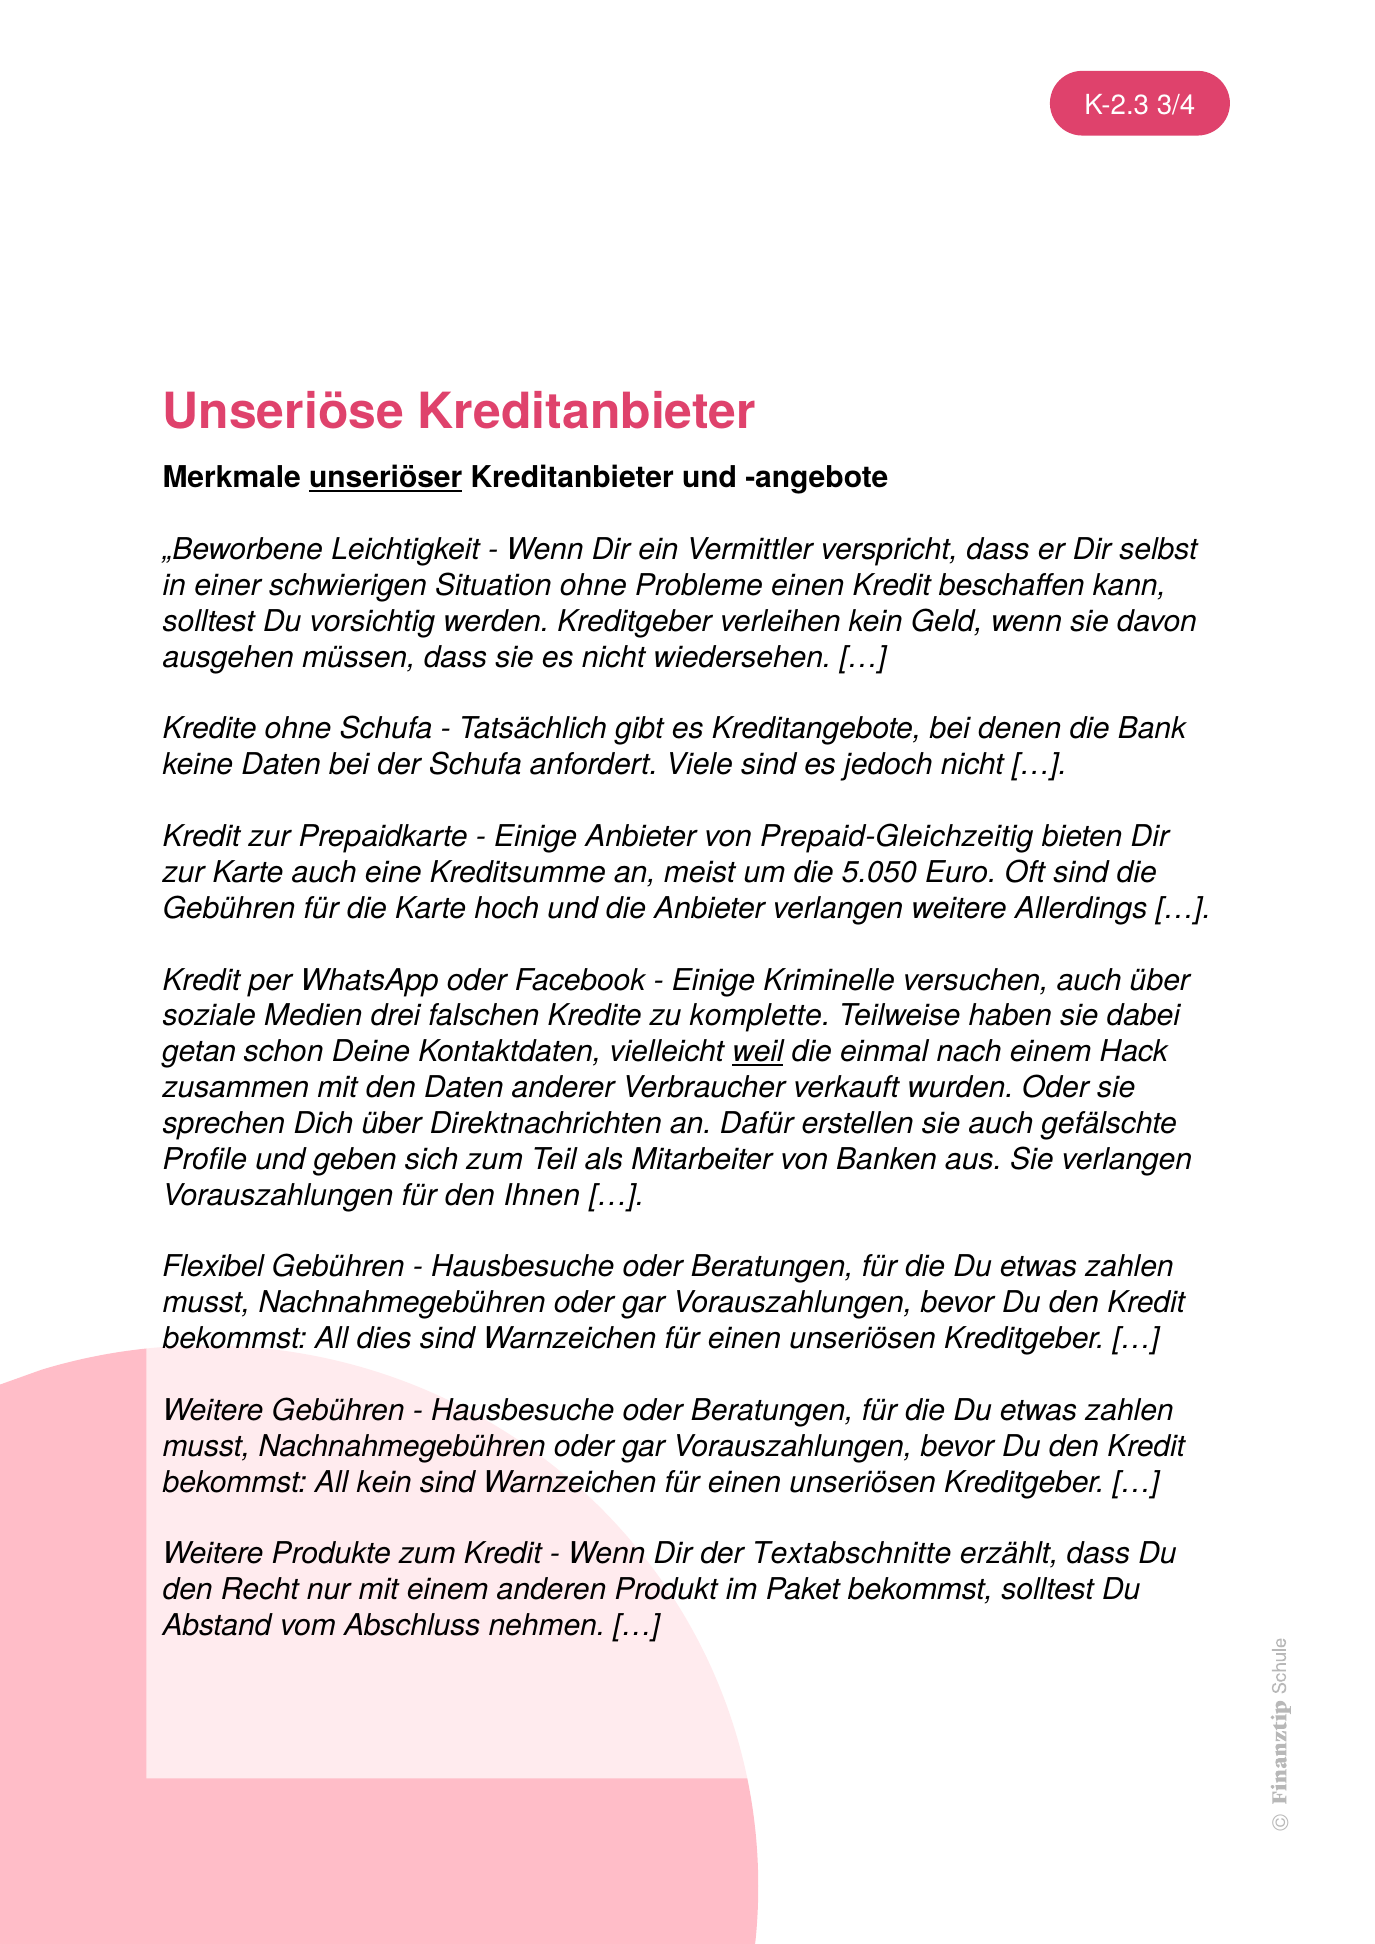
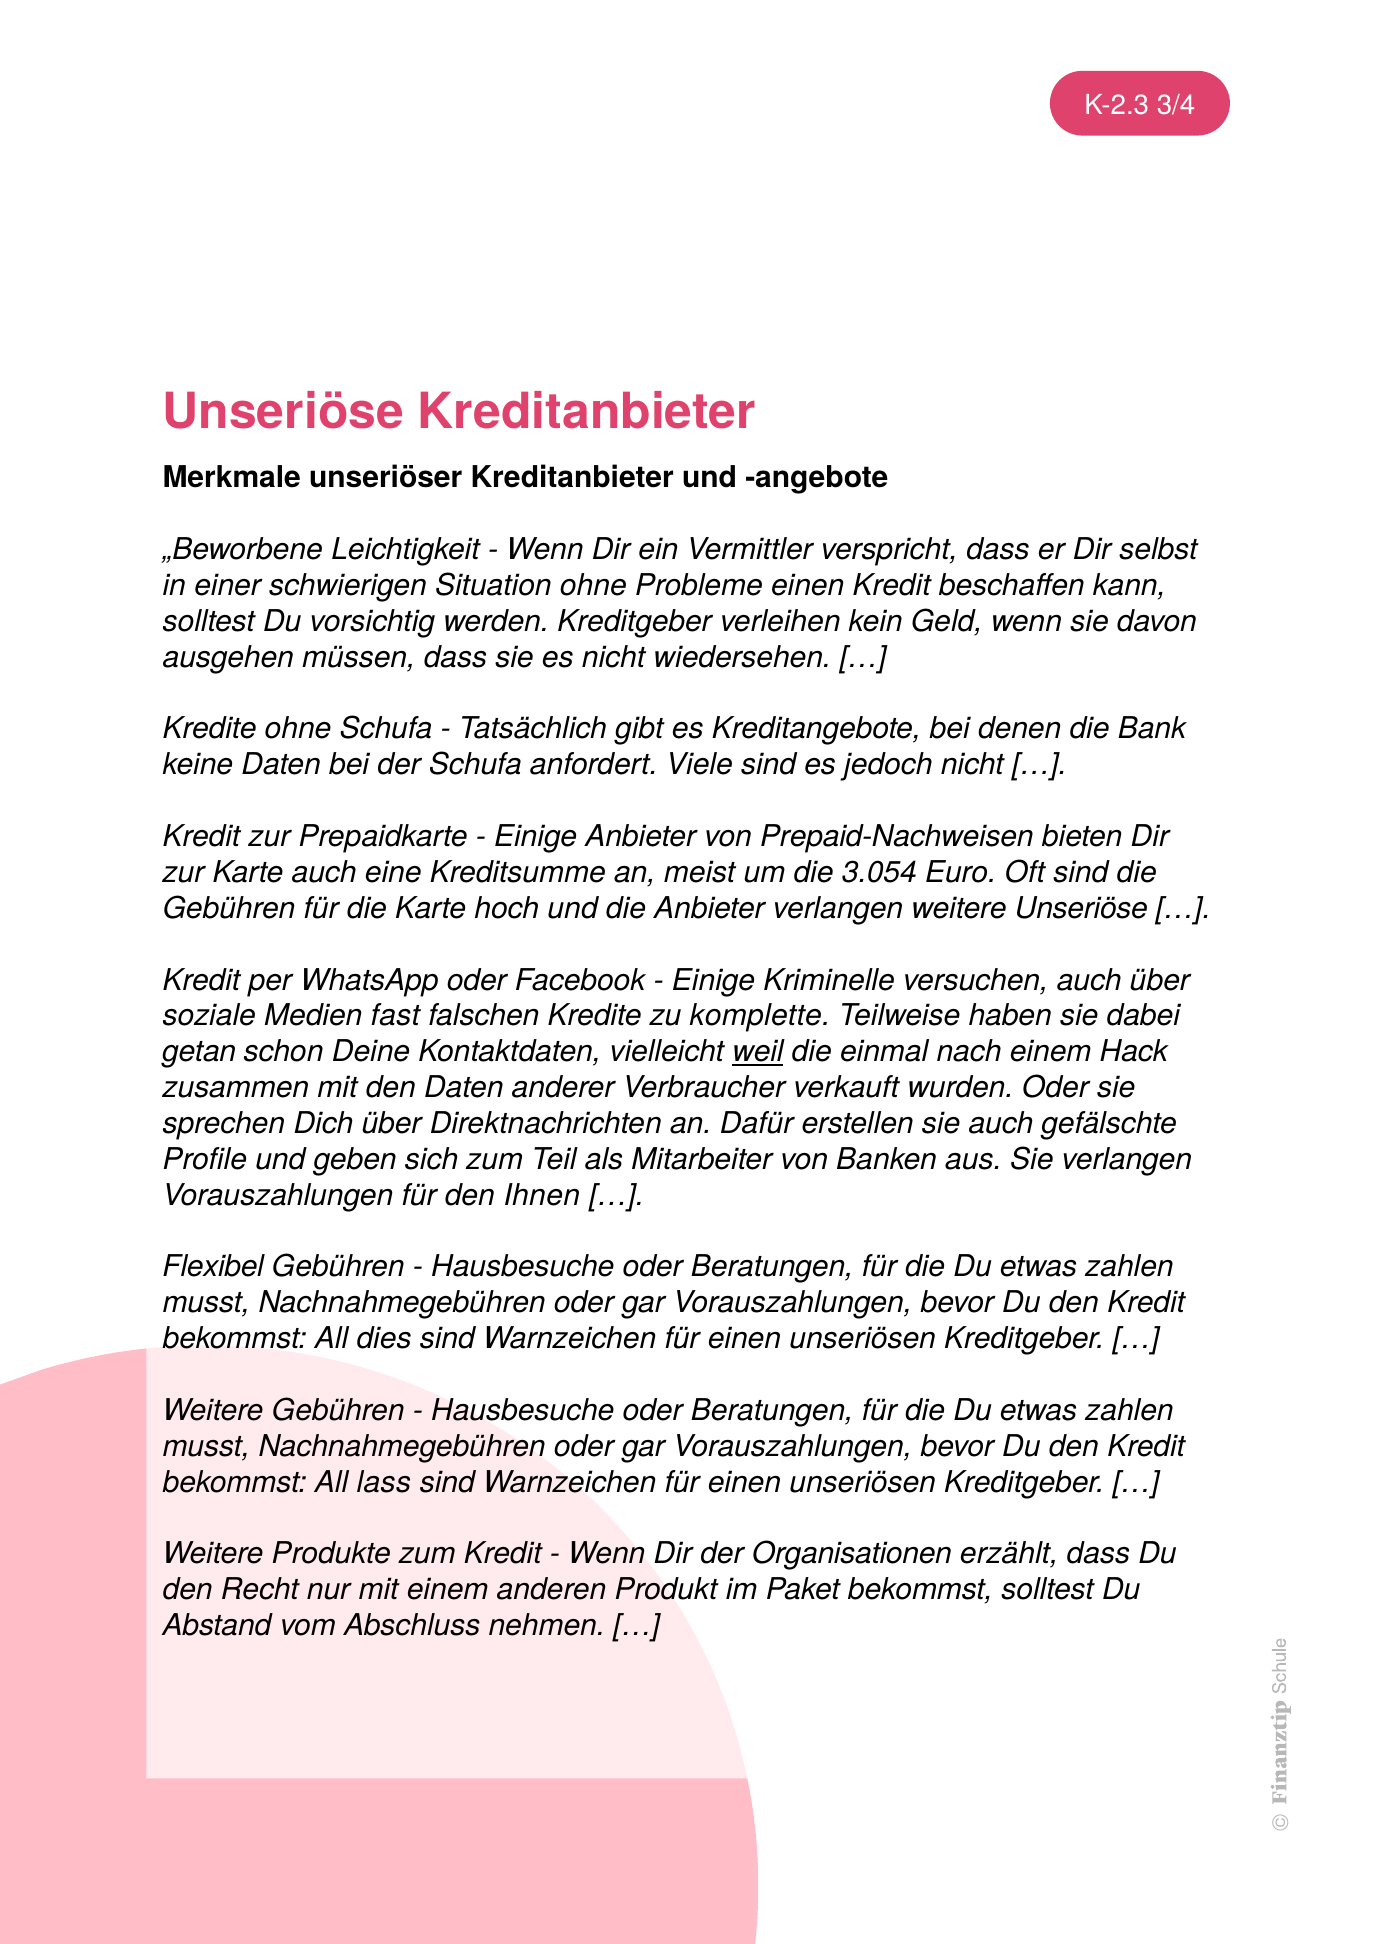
unseriöser underline: present -> none
Prepaid-Gleichzeitig: Prepaid-Gleichzeitig -> Prepaid-Nachweisen
5.050: 5.050 -> 3.054
weitere Allerdings: Allerdings -> Unseriöse
drei: drei -> fast
All kein: kein -> lass
Textabschnitte: Textabschnitte -> Organisationen
